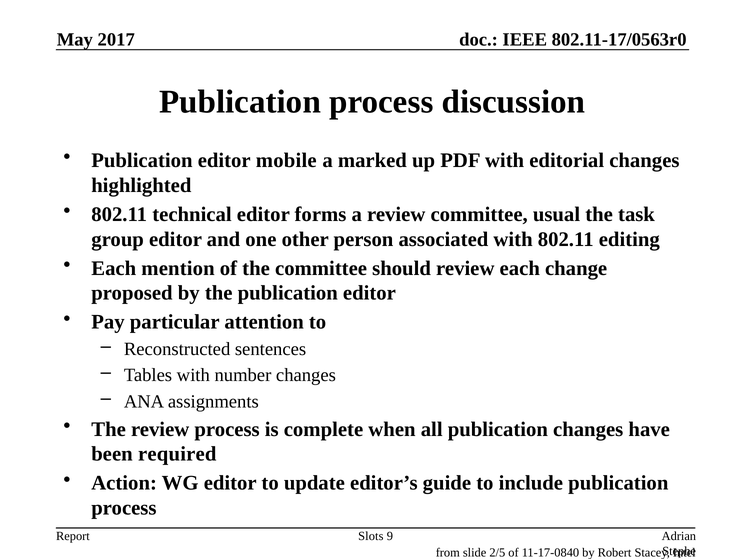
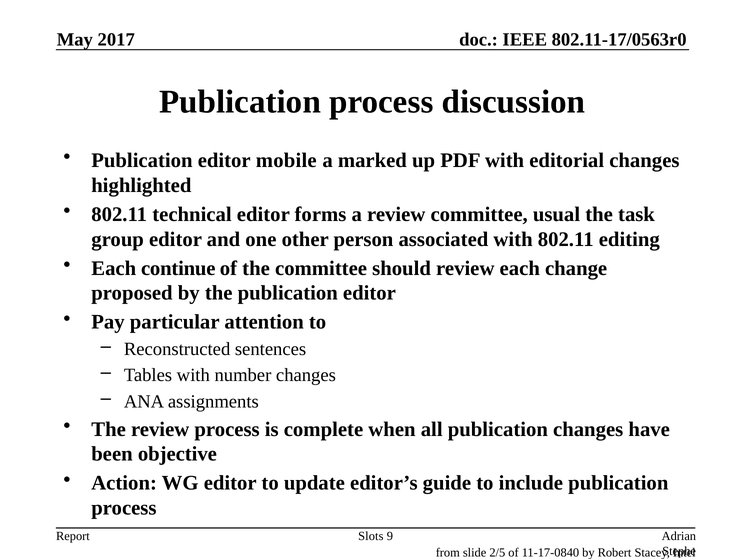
mention: mention -> continue
required: required -> objective
